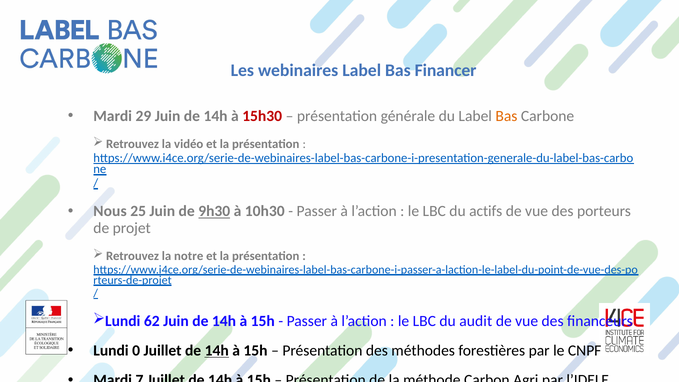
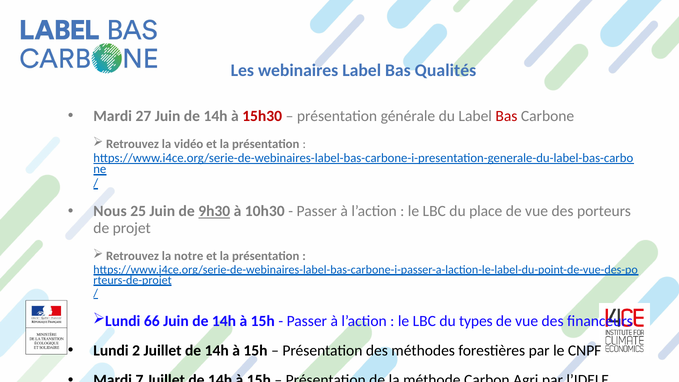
Financer: Financer -> Qualités
29: 29 -> 27
Bas at (506, 116) colour: orange -> red
actifs: actifs -> place
62: 62 -> 66
audit: audit -> types
0: 0 -> 2
14h at (217, 350) underline: present -> none
